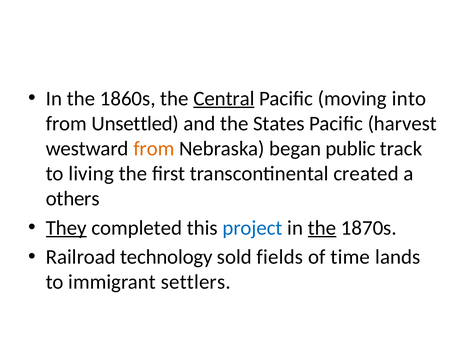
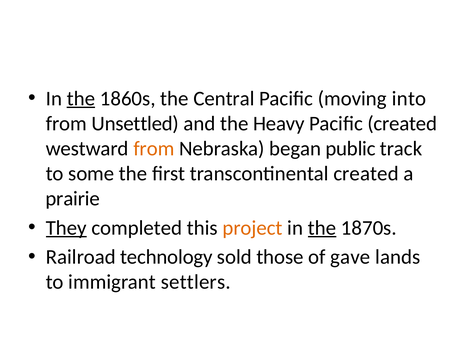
the at (81, 99) underline: none -> present
Central underline: present -> none
States: States -> Heavy
Pacific harvest: harvest -> created
living: living -> some
others: others -> prairie
project colour: blue -> orange
fields: fields -> those
time: time -> gave
